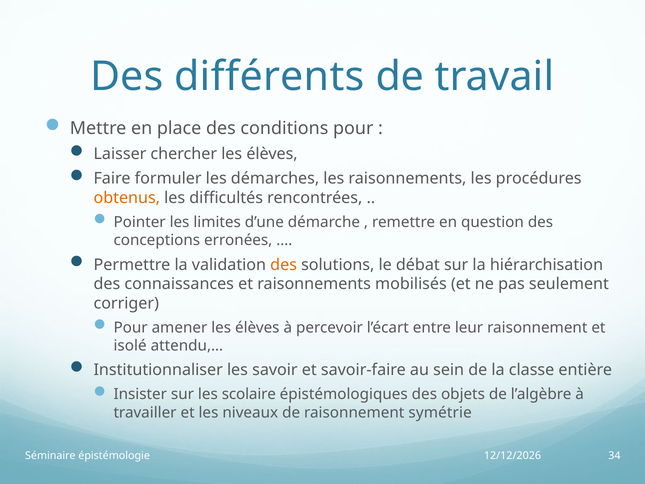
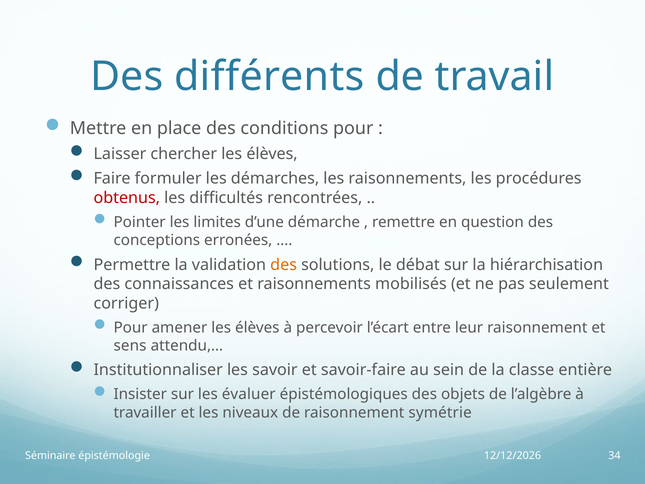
obtenus colour: orange -> red
isolé: isolé -> sens
scolaire: scolaire -> évaluer
